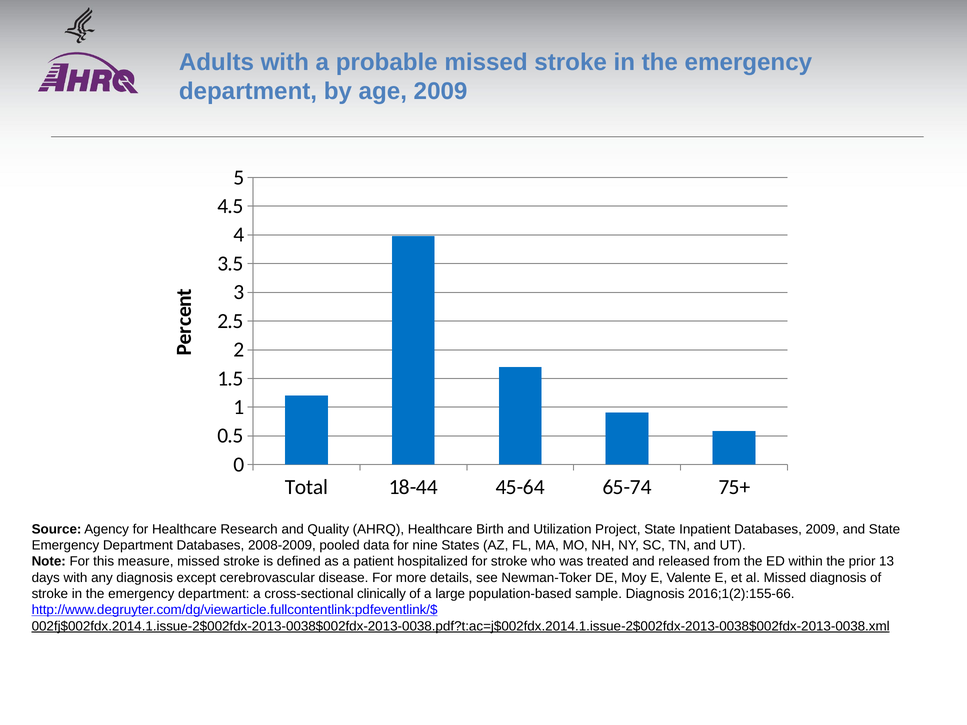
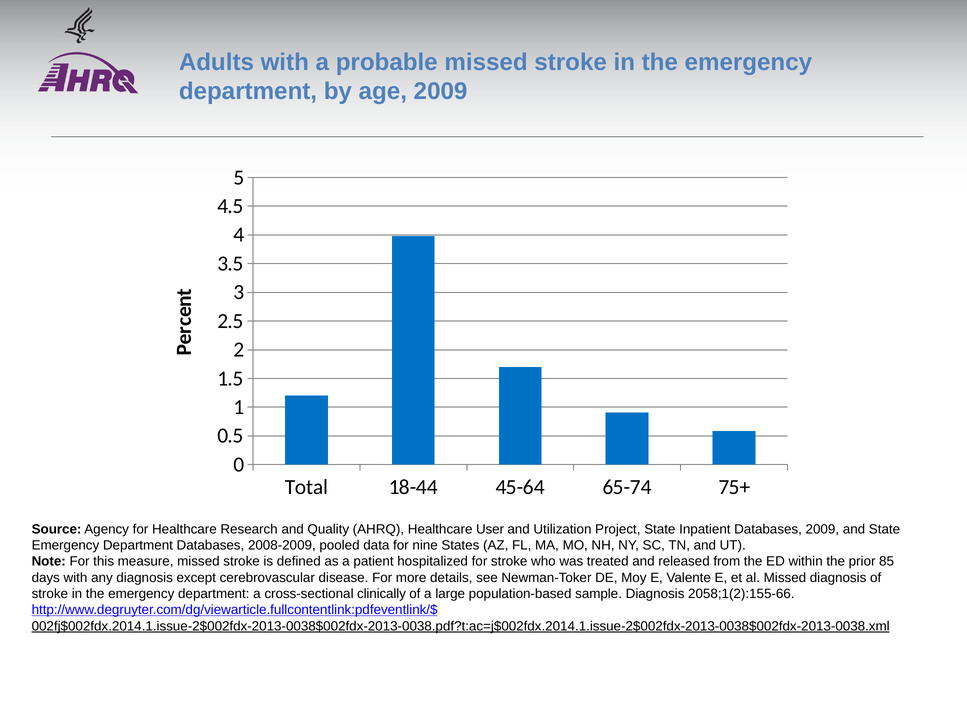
Birth: Birth -> User
13: 13 -> 85
2016;1(2):155-66: 2016;1(2):155-66 -> 2058;1(2):155-66
